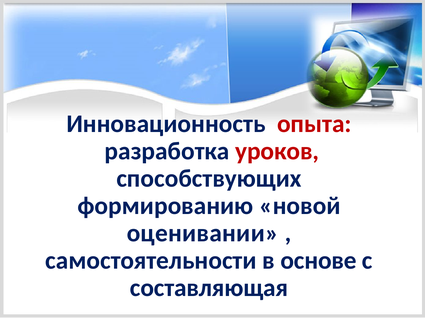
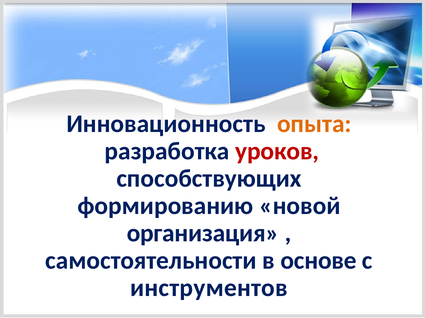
опыта colour: red -> orange
оценивании: оценивании -> организация
составляющая: составляющая -> инструментов
